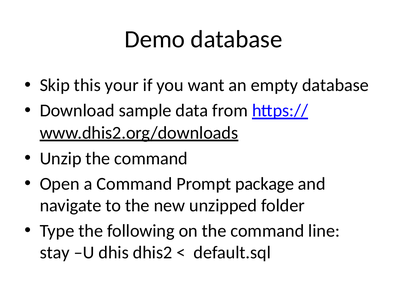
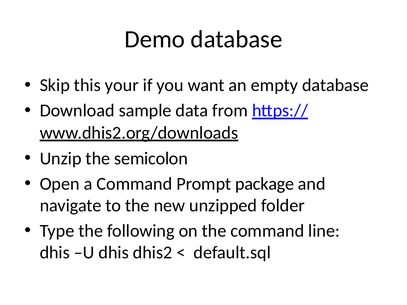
Unzip the command: command -> semicolon
stay at (55, 253): stay -> dhis
